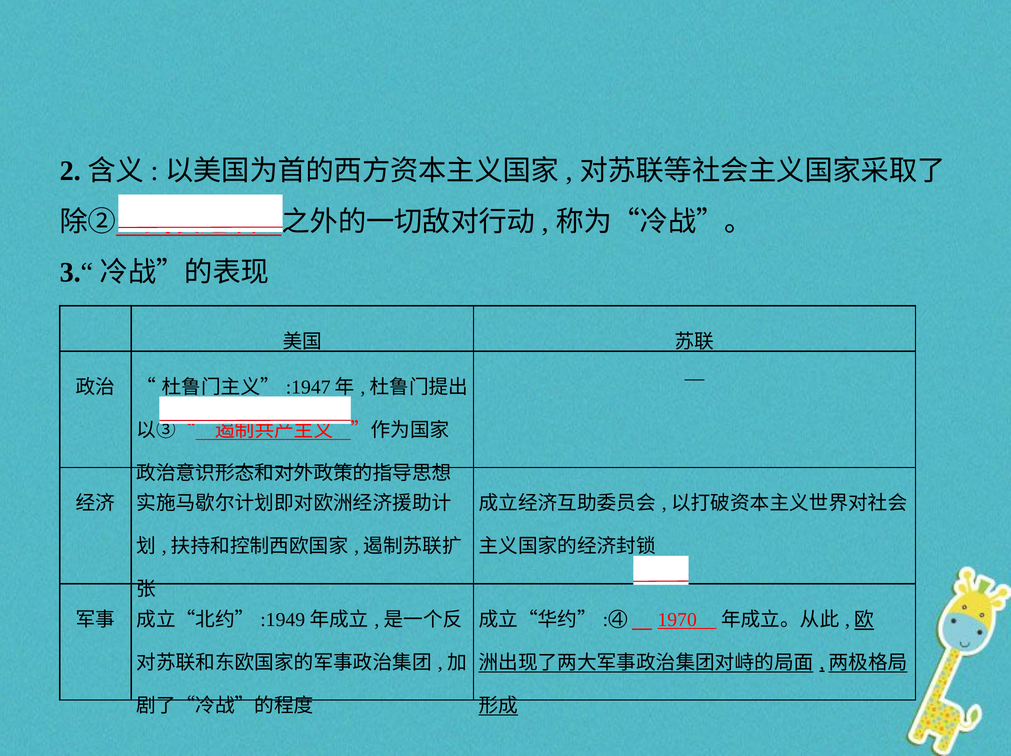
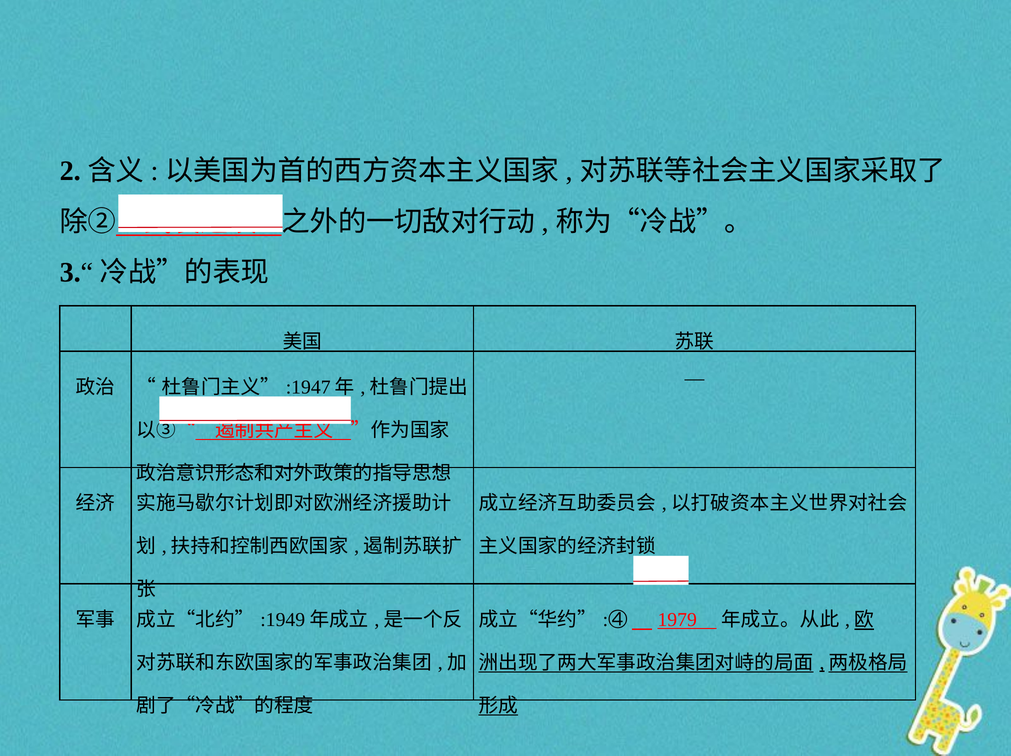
1970: 1970 -> 1979
